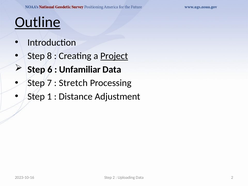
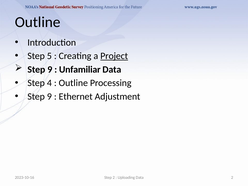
Outline at (38, 22) underline: present -> none
8: 8 -> 5
6 at (50, 69): 6 -> 9
7: 7 -> 4
Stretch at (73, 83): Stretch -> Outline
1 at (49, 96): 1 -> 9
Distance: Distance -> Ethernet
